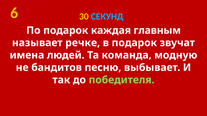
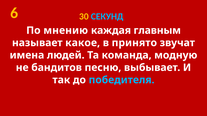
По подарок: подарок -> мнению
речке: речке -> какое
в подарок: подарок -> принято
победителя colour: light green -> light blue
